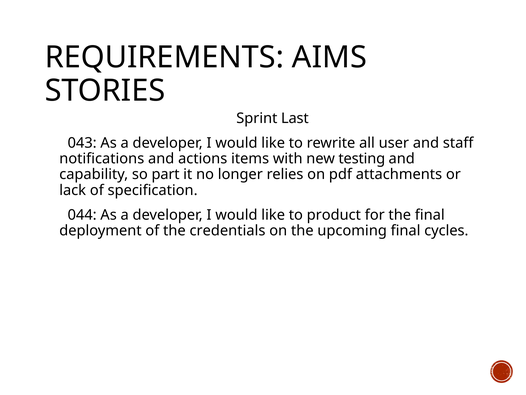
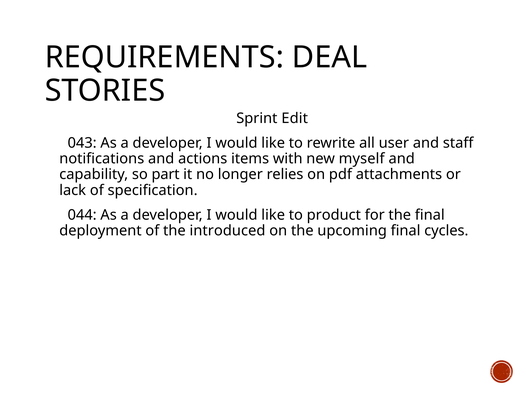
AIMS: AIMS -> DEAL
Last: Last -> Edit
testing: testing -> myself
credentials: credentials -> introduced
